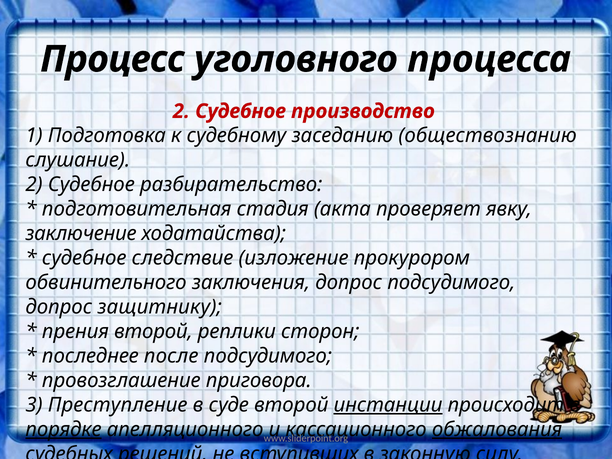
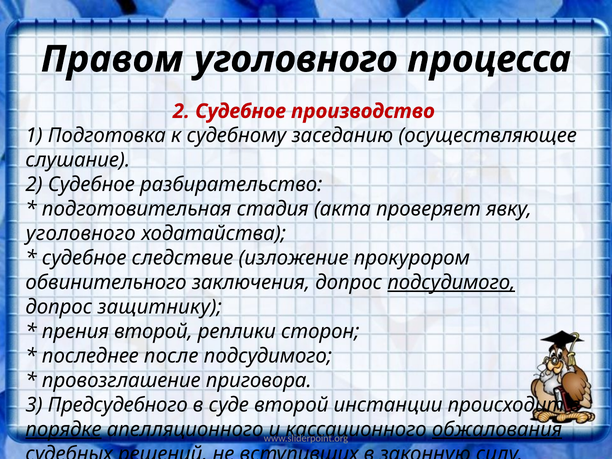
Процесс: Процесс -> Правом
обществознанию: обществознанию -> осуществляющее
заключение at (81, 234): заключение -> уголовного
подсудимого at (451, 283) underline: none -> present
Преступление: Преступление -> Предсудебного
инстанции underline: present -> none
